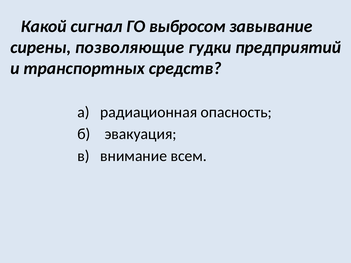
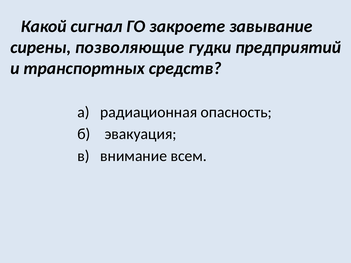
выбросом: выбросом -> закроете
